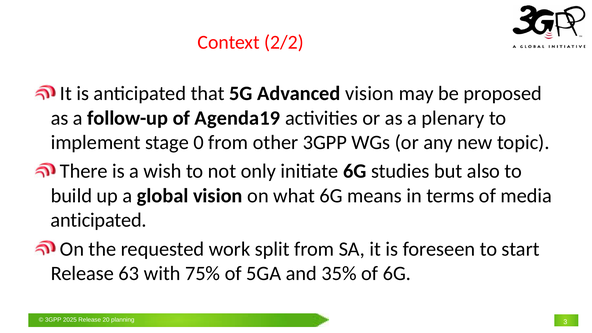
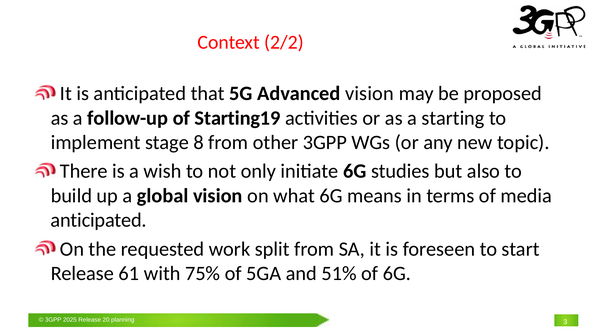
Agenda19: Agenda19 -> Starting19
plenary: plenary -> starting
0: 0 -> 8
63: 63 -> 61
35%: 35% -> 51%
